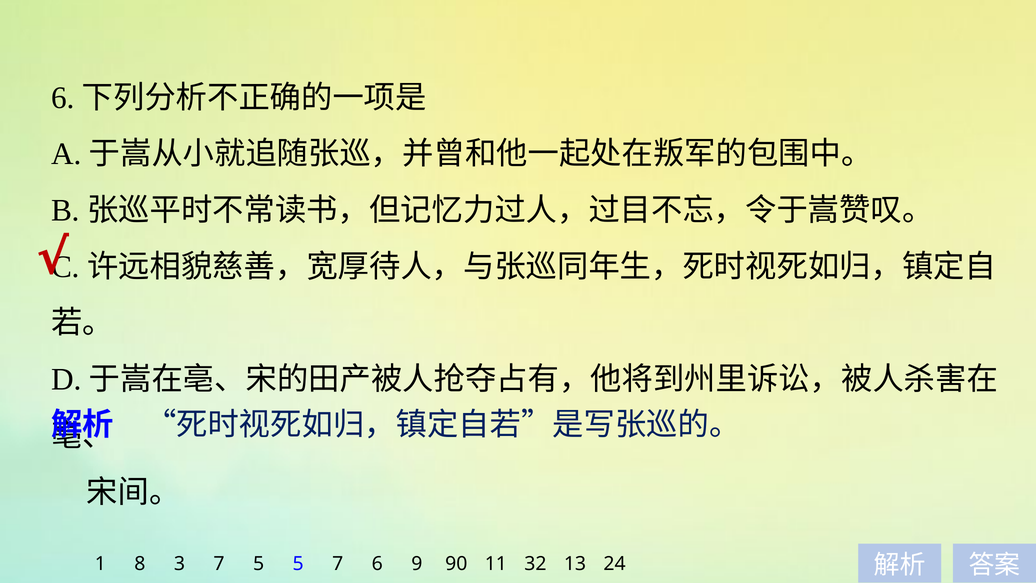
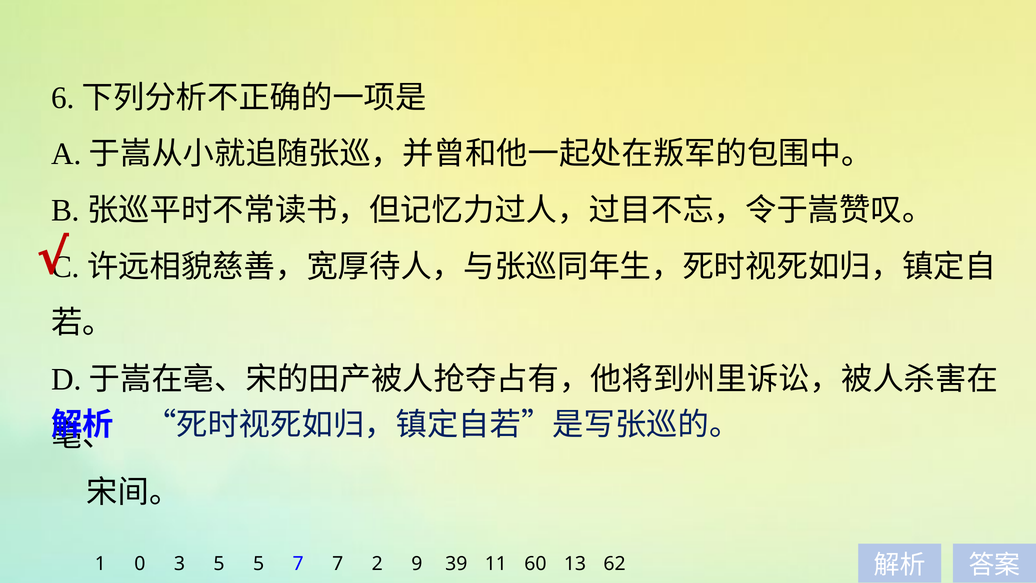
8: 8 -> 0
3 7: 7 -> 5
5 5: 5 -> 7
7 6: 6 -> 2
90: 90 -> 39
32: 32 -> 60
24: 24 -> 62
